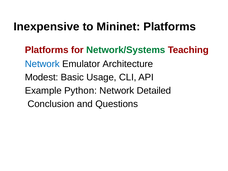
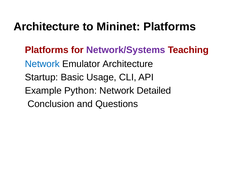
Inexpensive at (47, 27): Inexpensive -> Architecture
Network/Systems colour: green -> purple
Modest: Modest -> Startup
